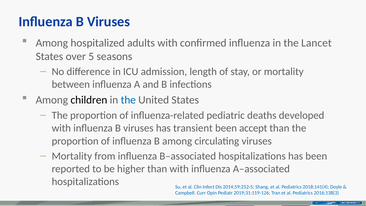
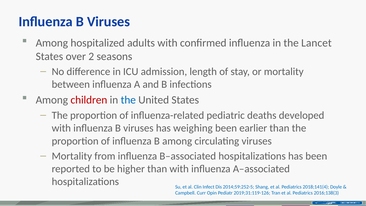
5: 5 -> 2
children colour: black -> red
transient: transient -> weighing
accept: accept -> earlier
